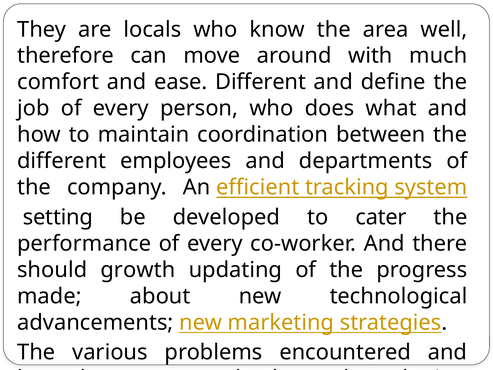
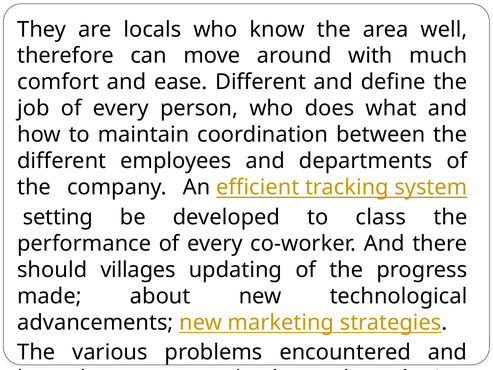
cater: cater -> class
growth: growth -> villages
